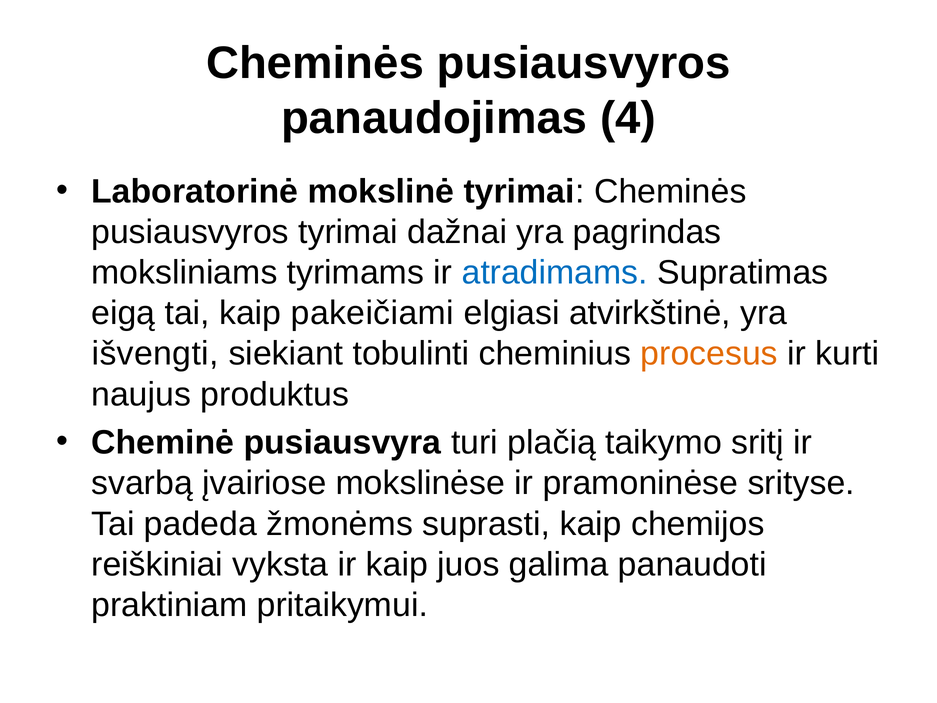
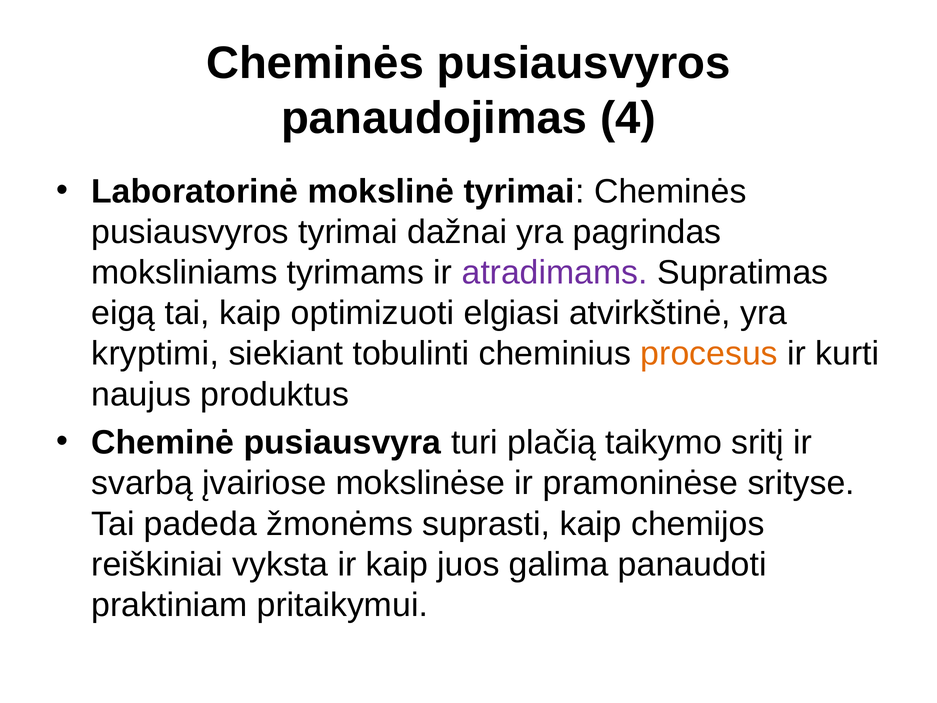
atradimams colour: blue -> purple
pakeičiami: pakeičiami -> optimizuoti
išvengti: išvengti -> kryptimi
